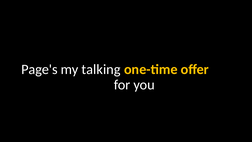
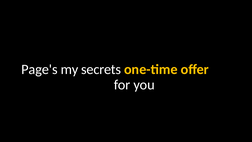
talking: talking -> secrets
